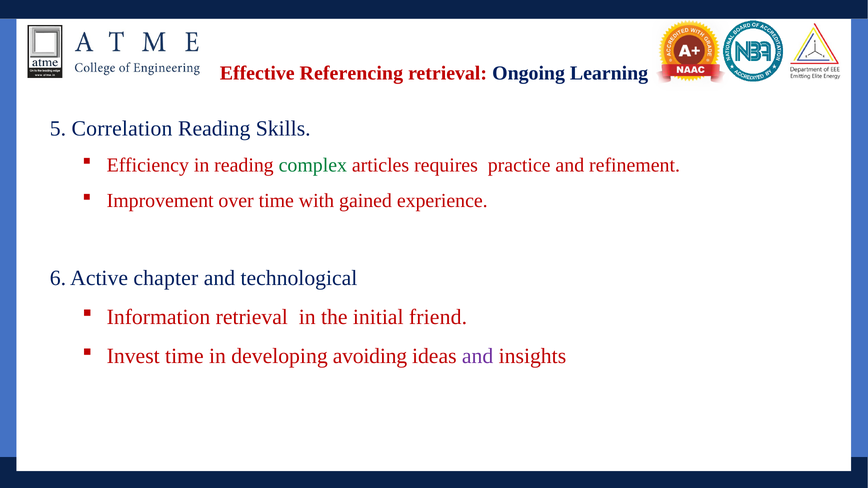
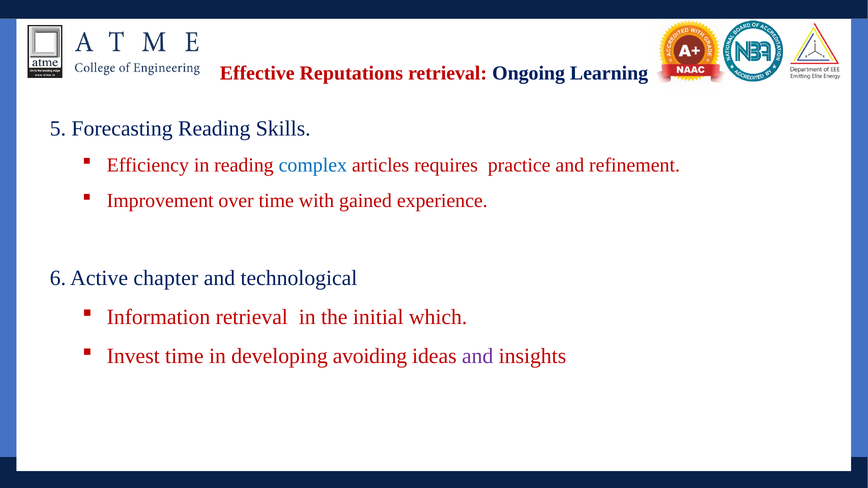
Referencing: Referencing -> Reputations
Correlation: Correlation -> Forecasting
complex colour: green -> blue
friend: friend -> which
